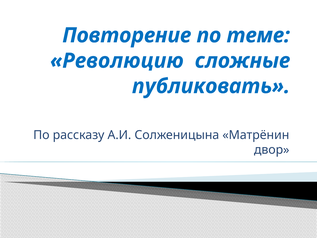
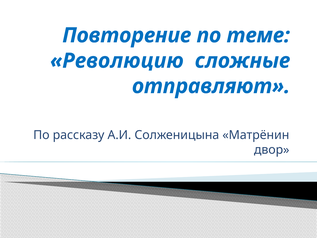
публиковать: публиковать -> отправляют
